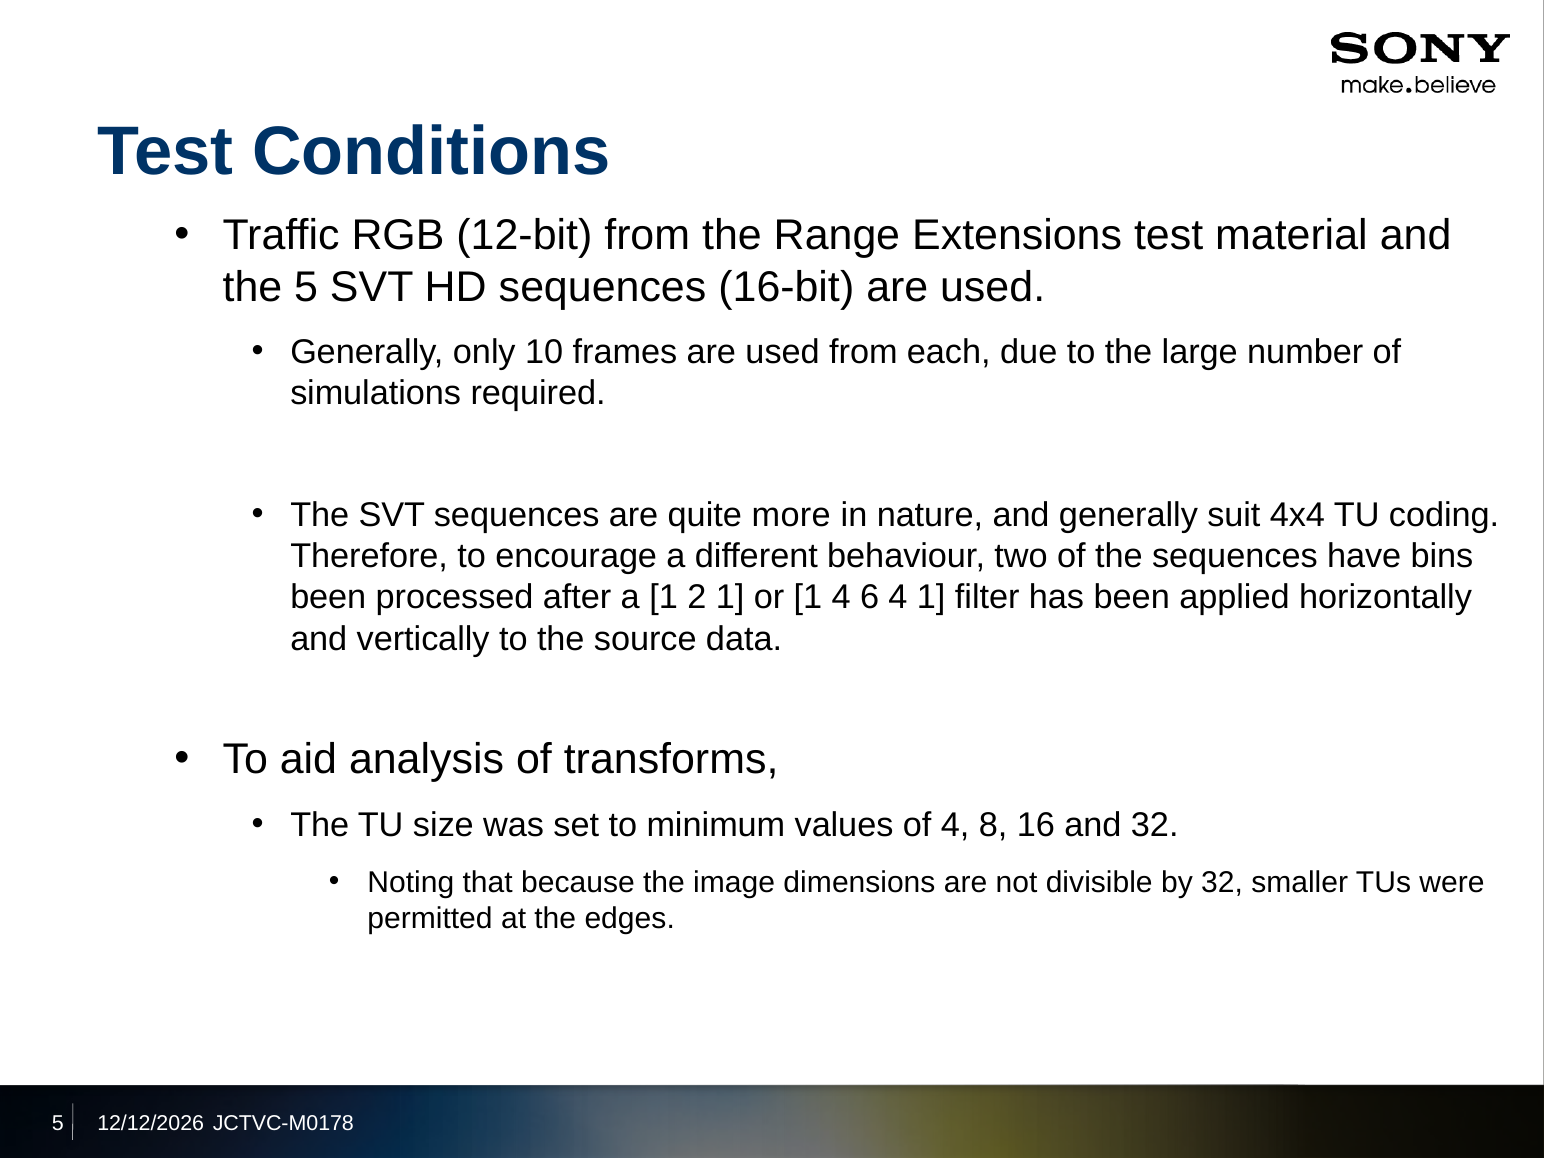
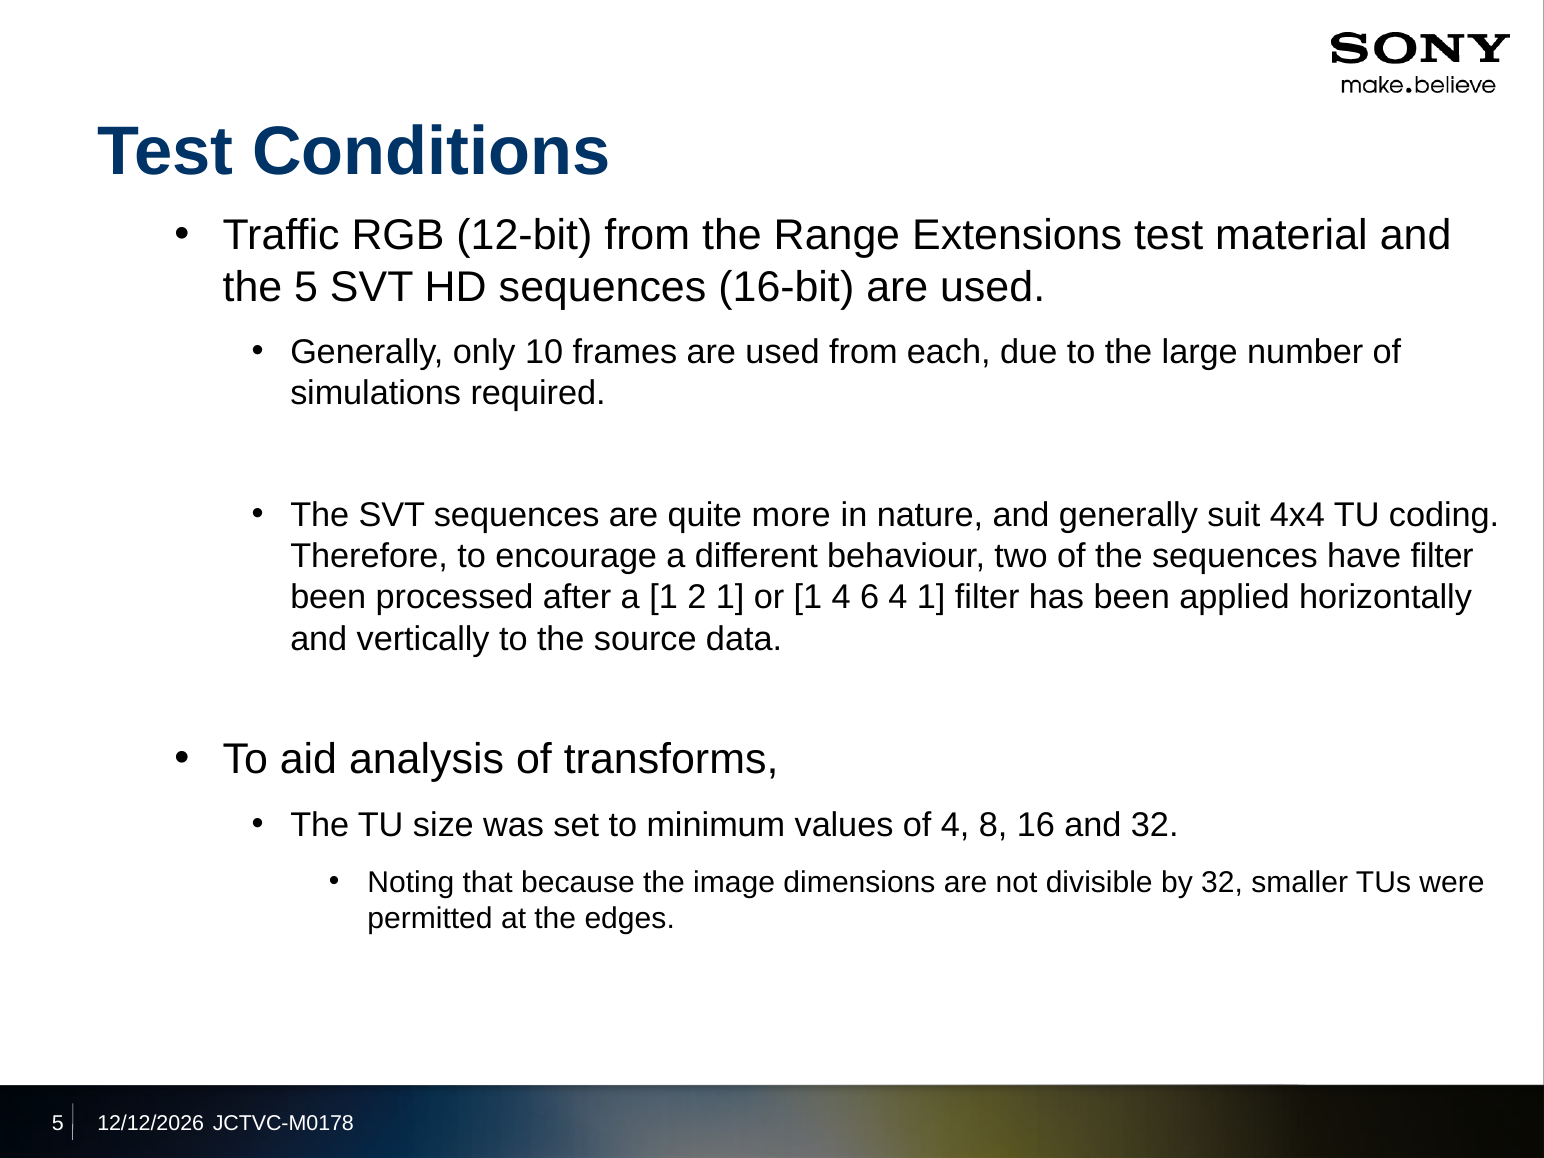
have bins: bins -> filter
